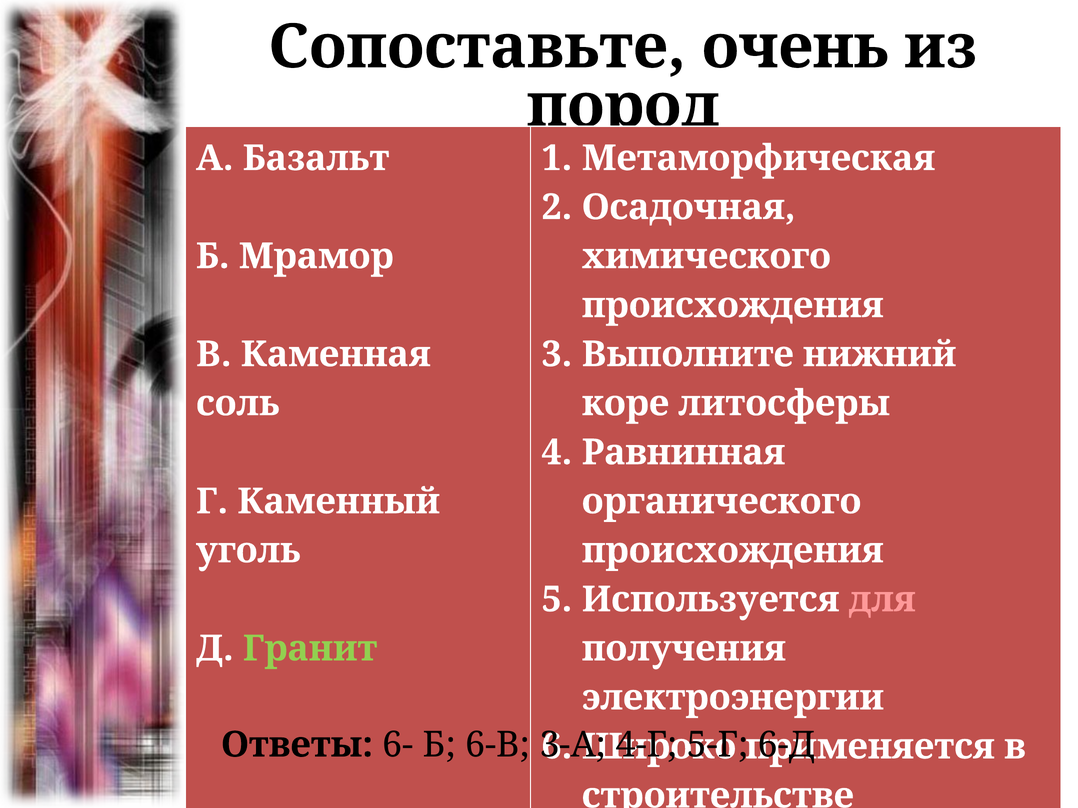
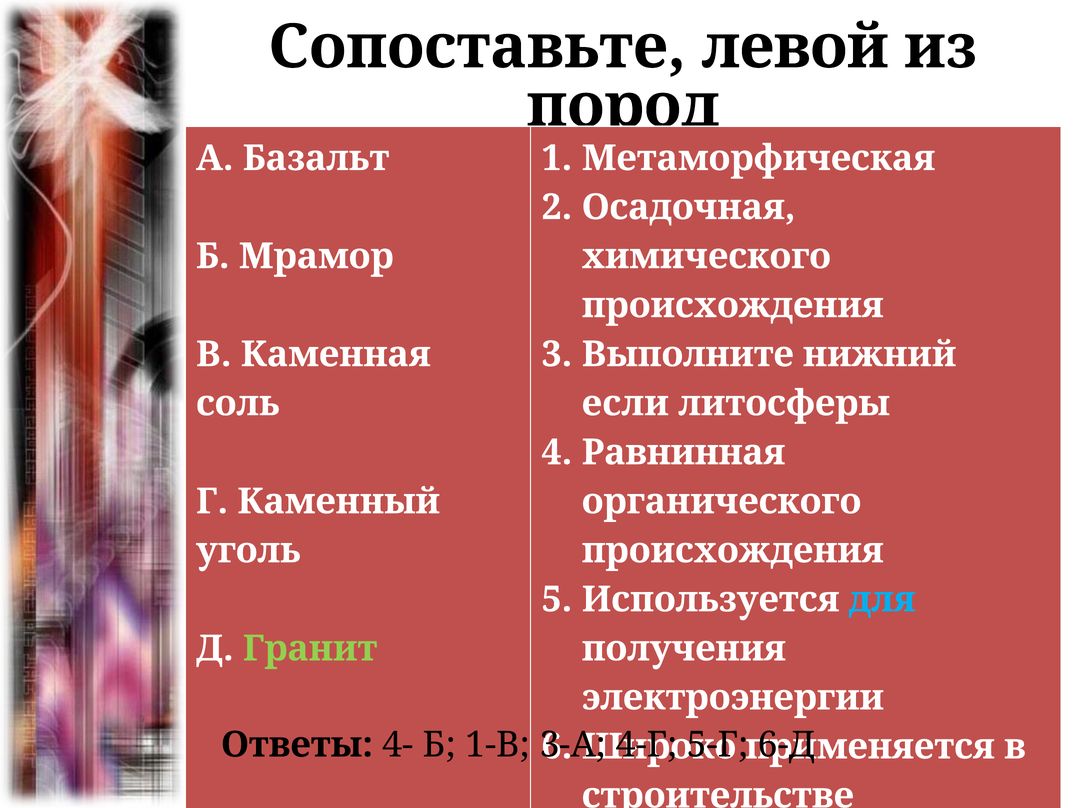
очень: очень -> левой
коре: коре -> если
для colour: pink -> light blue
6-: 6- -> 4-
6-В: 6-В -> 1-В
